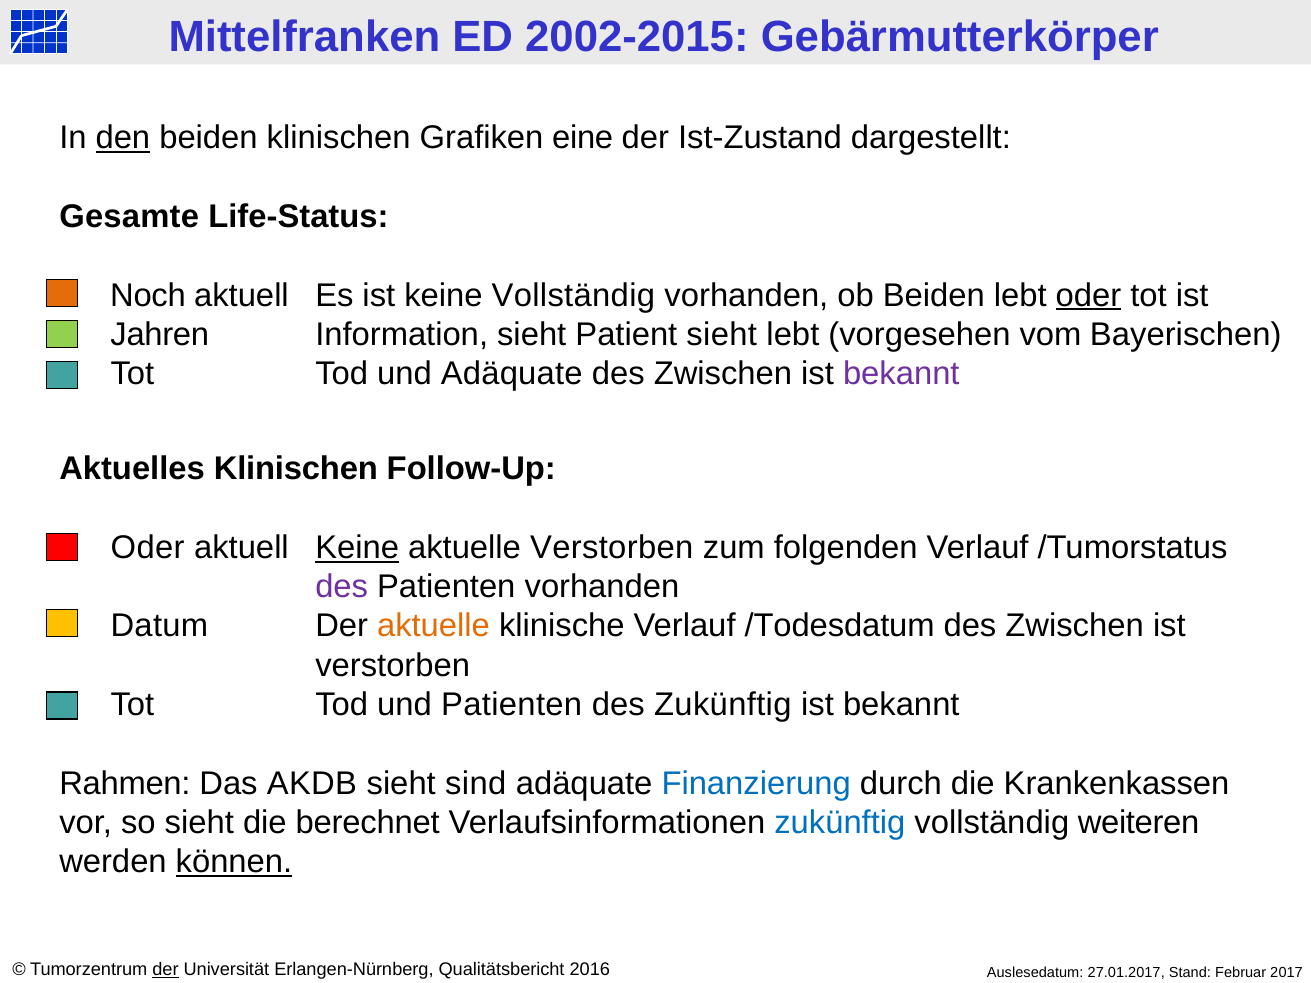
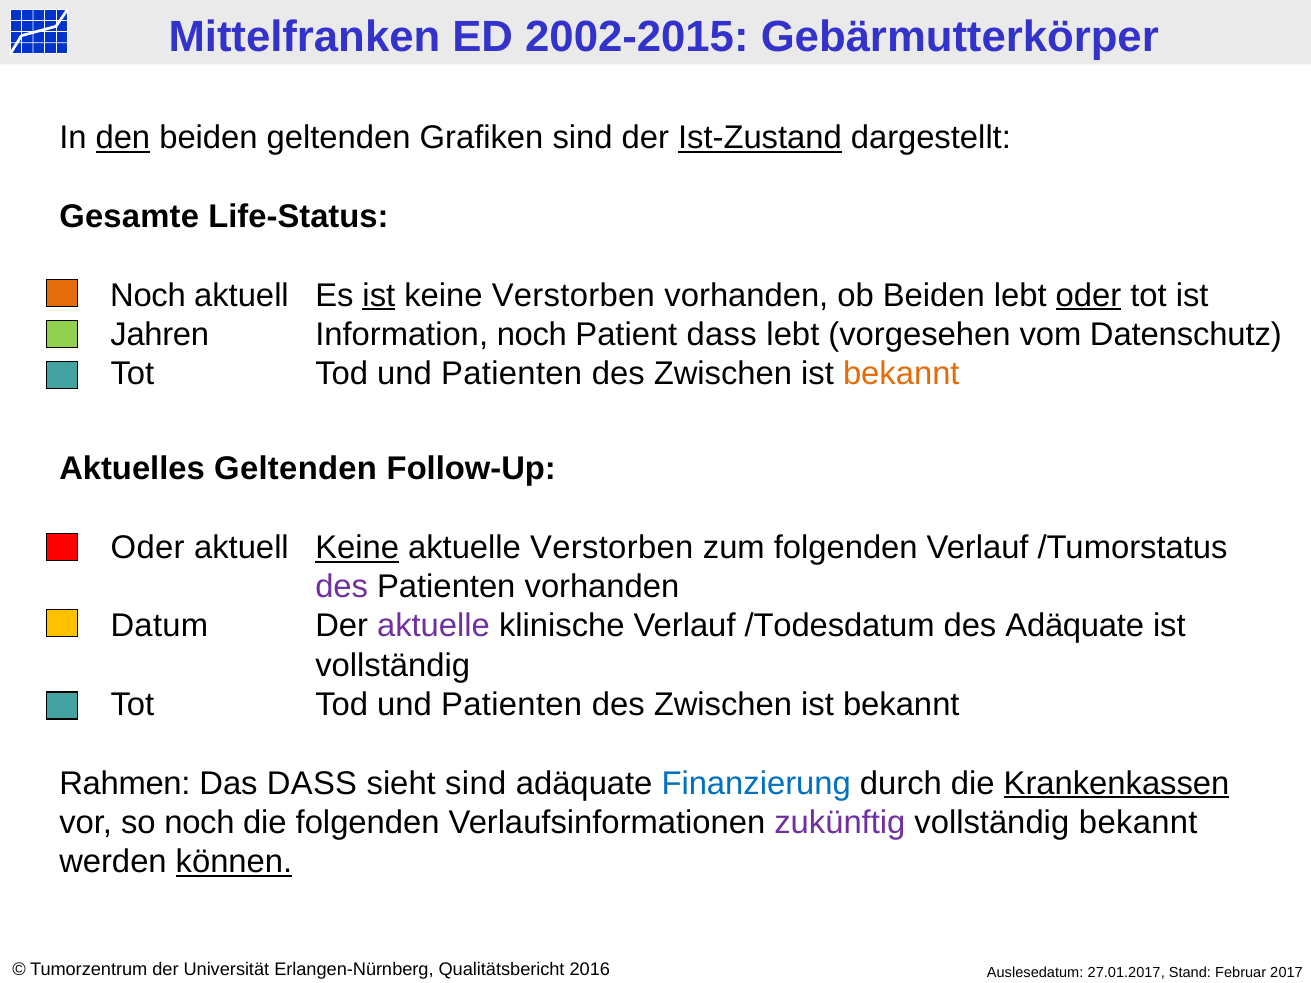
beiden klinischen: klinischen -> geltenden
Grafiken eine: eine -> sind
Ist-Zustand underline: none -> present
ist at (379, 295) underline: none -> present
keine Vollständig: Vollständig -> Verstorben
Information sieht: sieht -> noch
Patient sieht: sieht -> dass
Bayerischen: Bayerischen -> Datenschutz
Adäquate at (512, 374): Adäquate -> Patienten
bekannt at (901, 374) colour: purple -> orange
Aktuelles Klinischen: Klinischen -> Geltenden
aktuelle at (433, 626) colour: orange -> purple
Zwischen at (1075, 626): Zwischen -> Adäquate
verstorben at (393, 666): verstorben -> vollständig
Zukünftig at (723, 705): Zukünftig -> Zwischen
Das AKDB: AKDB -> DASS
Krankenkassen underline: none -> present
so sieht: sieht -> noch
die berechnet: berechnet -> folgenden
zukünftig at (840, 823) colour: blue -> purple
vollständig weiteren: weiteren -> bekannt
der at (166, 970) underline: present -> none
